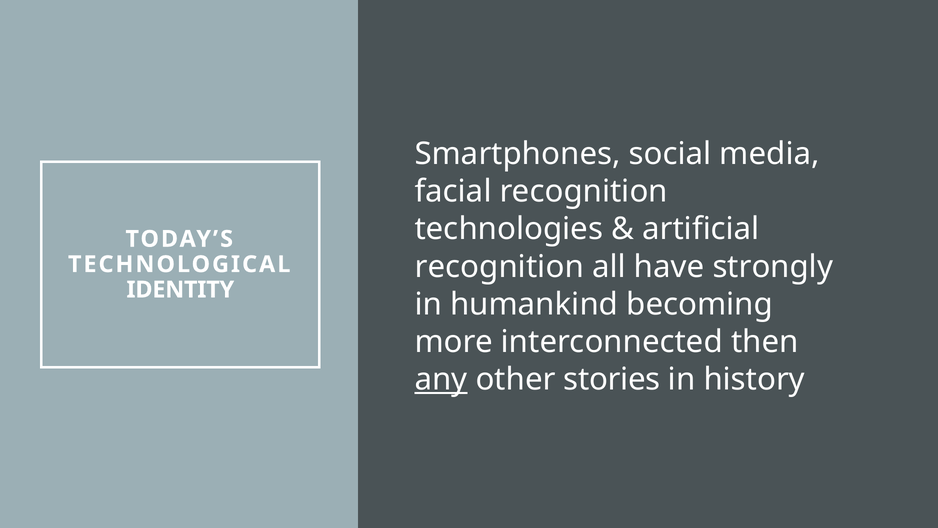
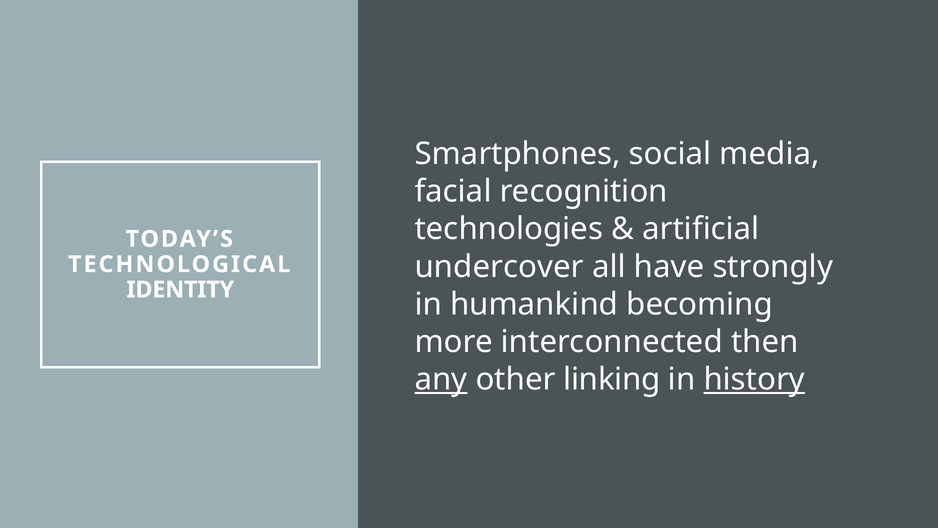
recognition at (499, 267): recognition -> undercover
stories: stories -> linking
history underline: none -> present
